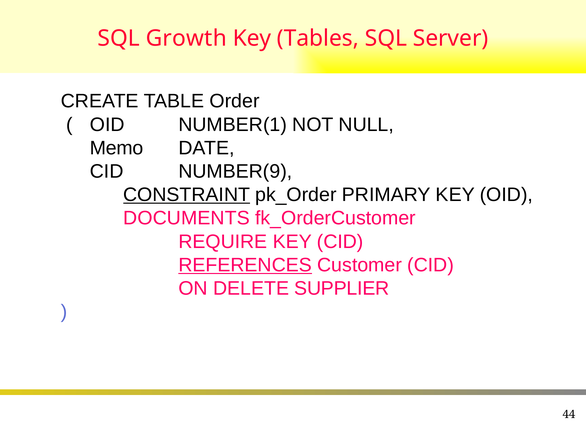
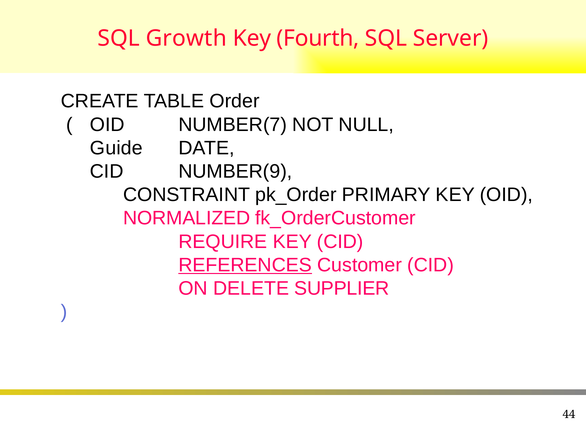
Tables: Tables -> Fourth
NUMBER(1: NUMBER(1 -> NUMBER(7
Memo: Memo -> Guide
CONSTRAINT underline: present -> none
DOCUMENTS: DOCUMENTS -> NORMALIZED
